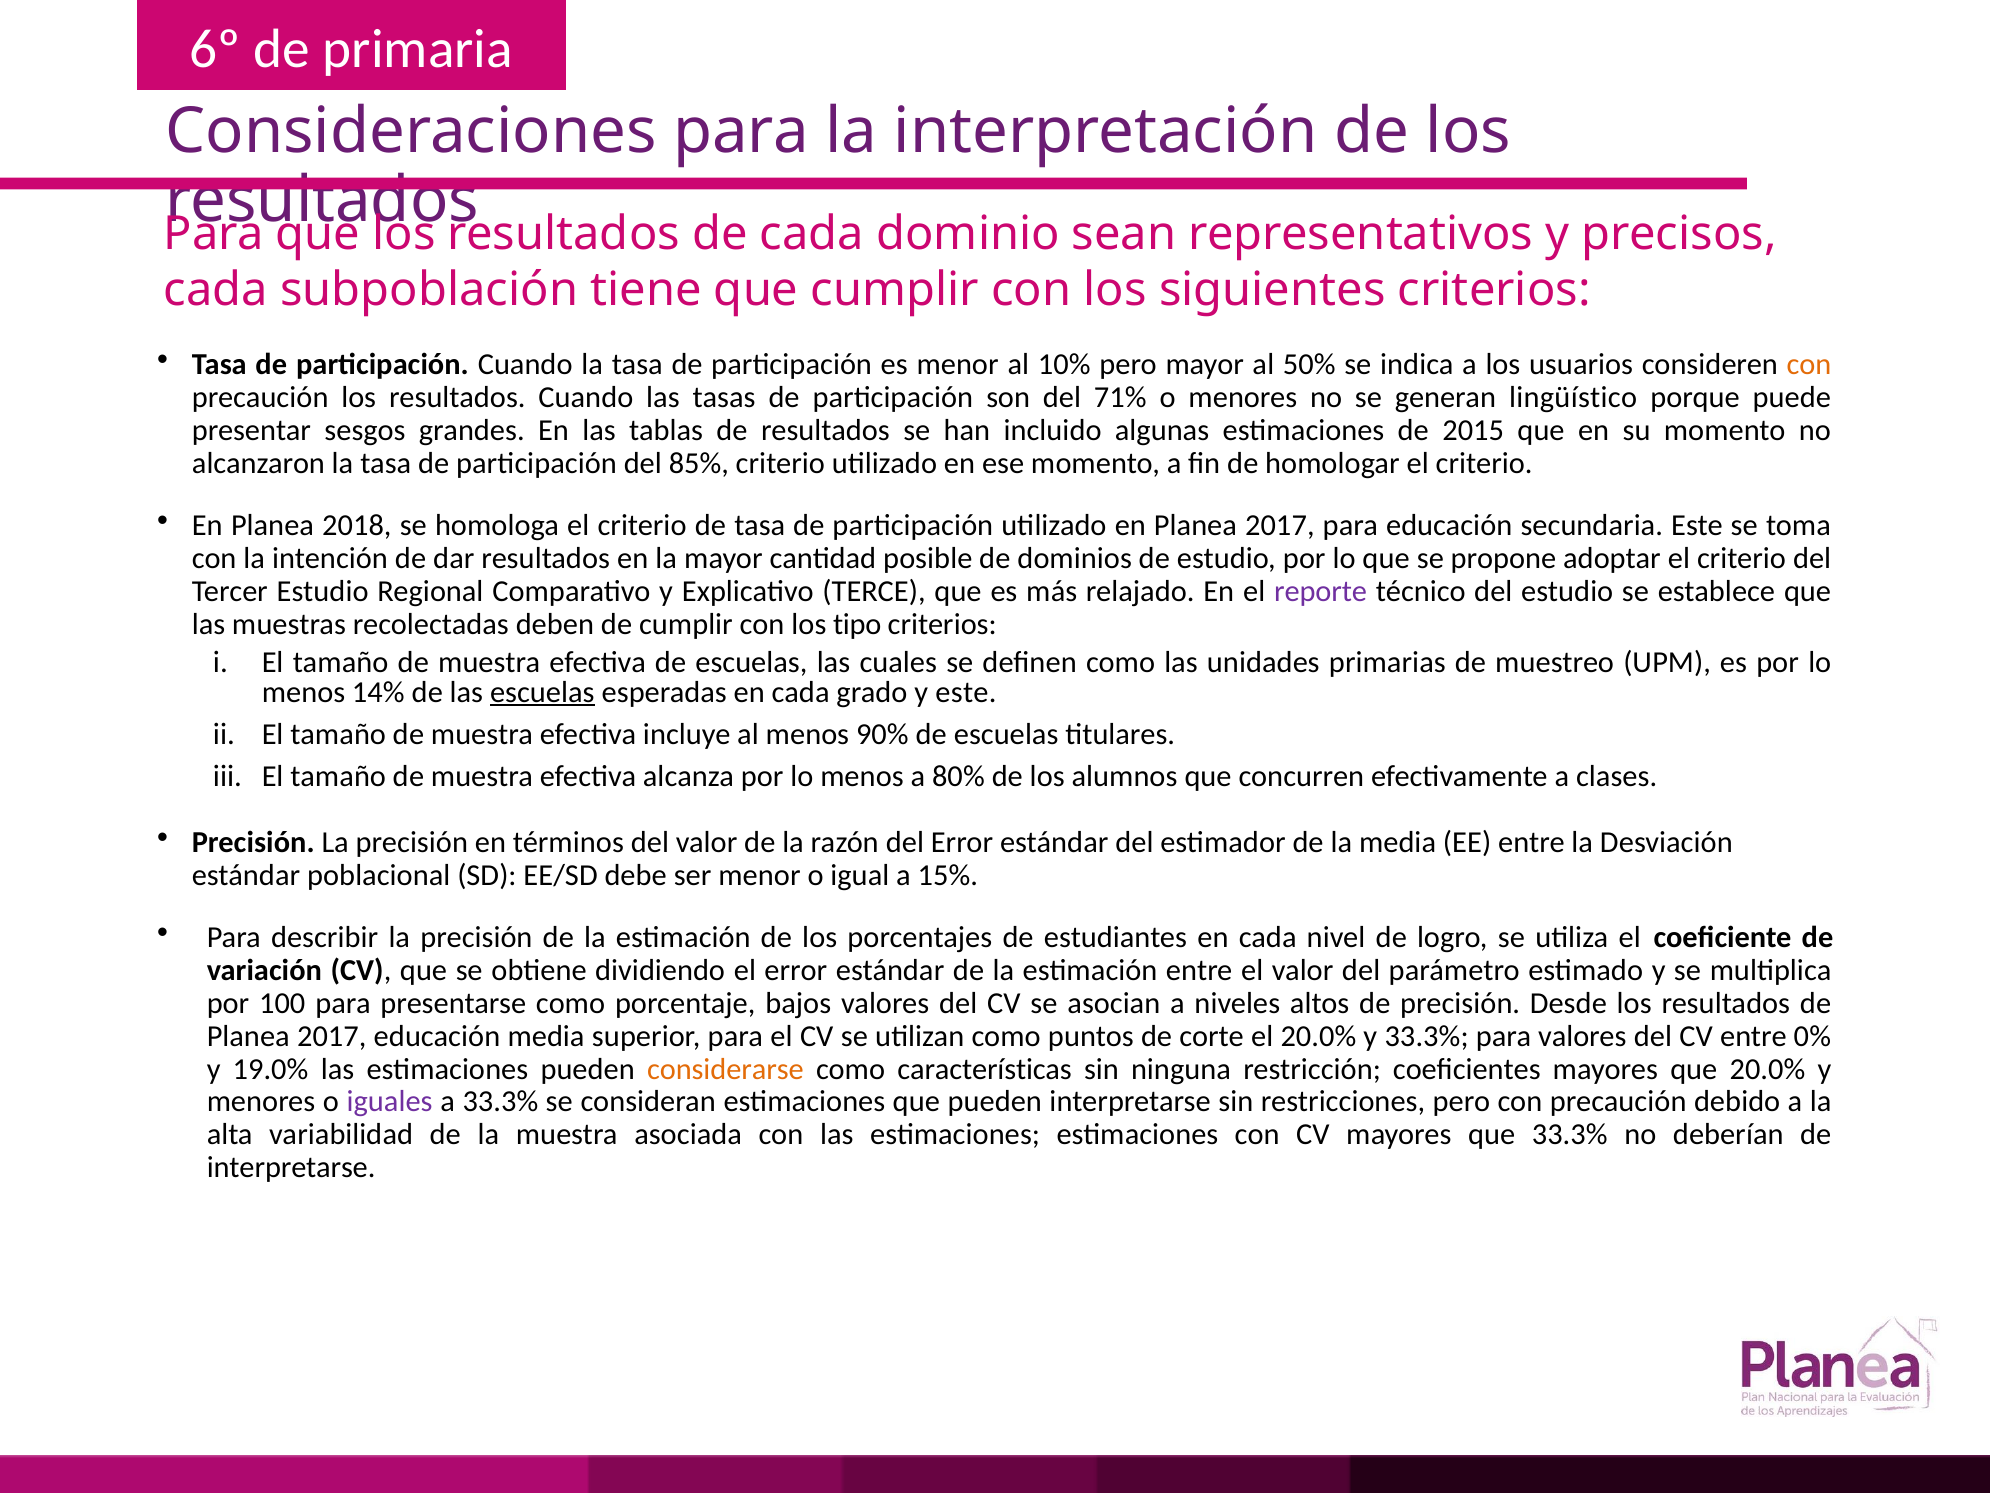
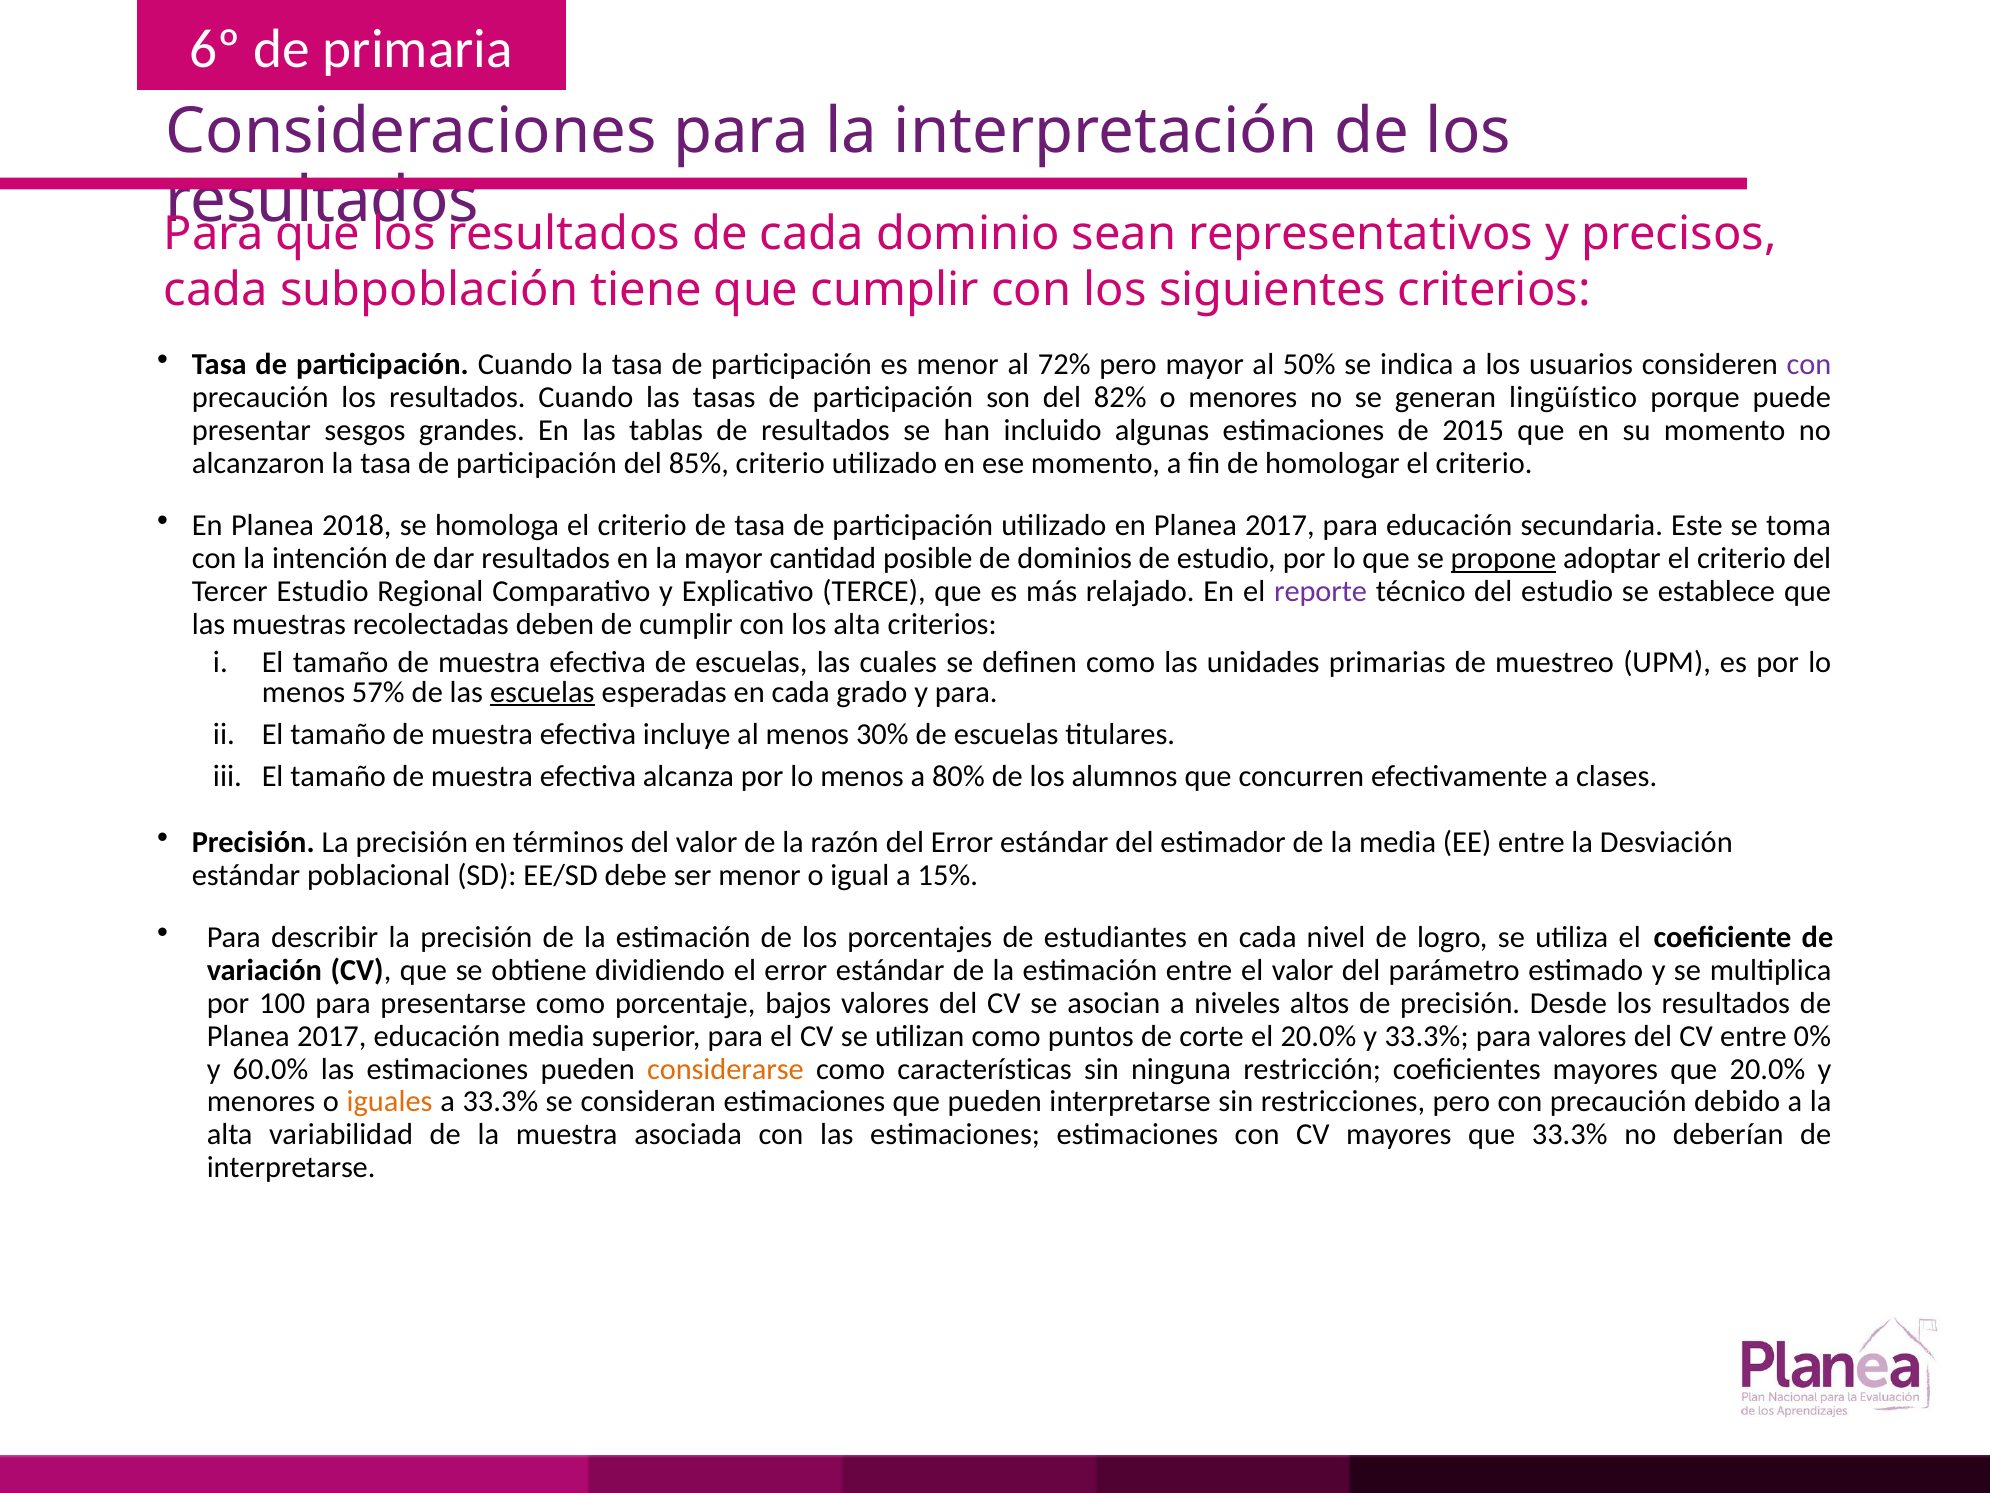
10%: 10% -> 72%
con at (1809, 364) colour: orange -> purple
71%: 71% -> 82%
propone underline: none -> present
los tipo: tipo -> alta
14%: 14% -> 57%
y este: este -> para
90%: 90% -> 30%
19.0%: 19.0% -> 60.0%
iguales colour: purple -> orange
